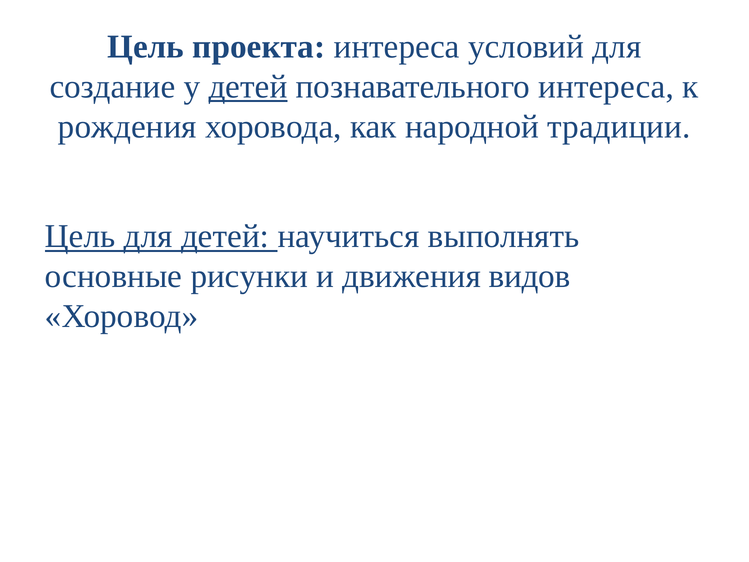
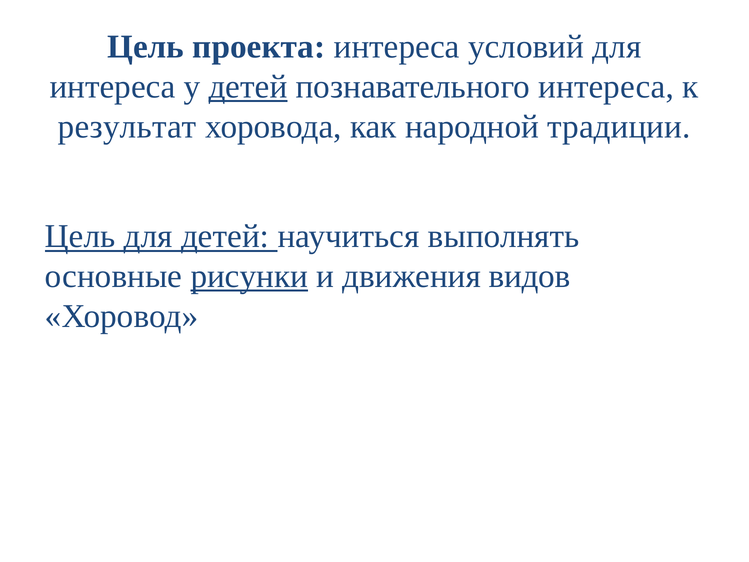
создание at (113, 87): создание -> интереса
рождения: рождения -> результат
рисунки underline: none -> present
